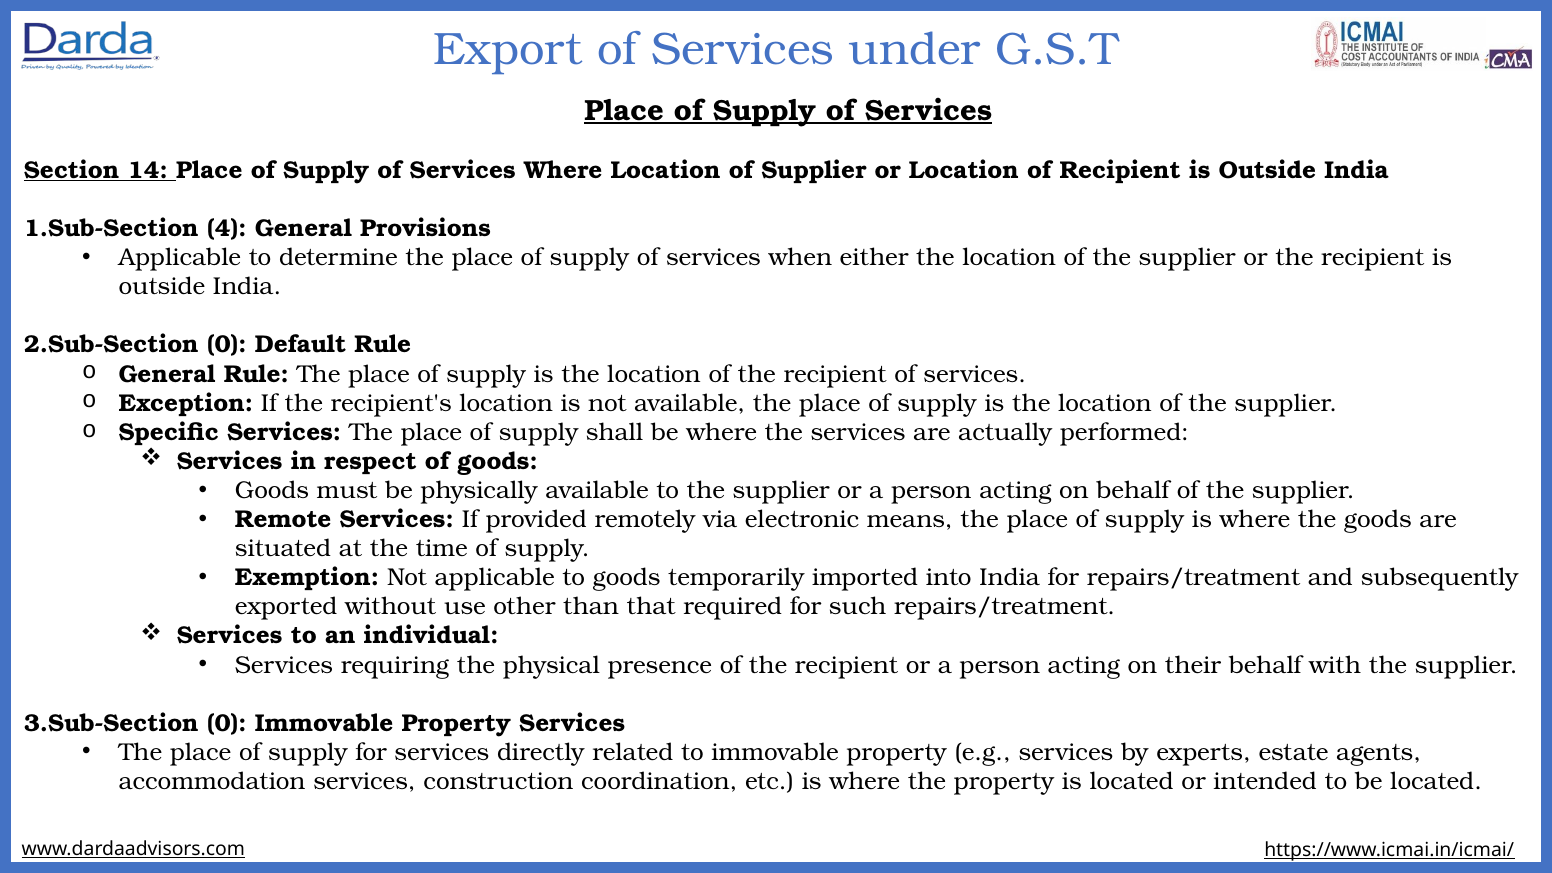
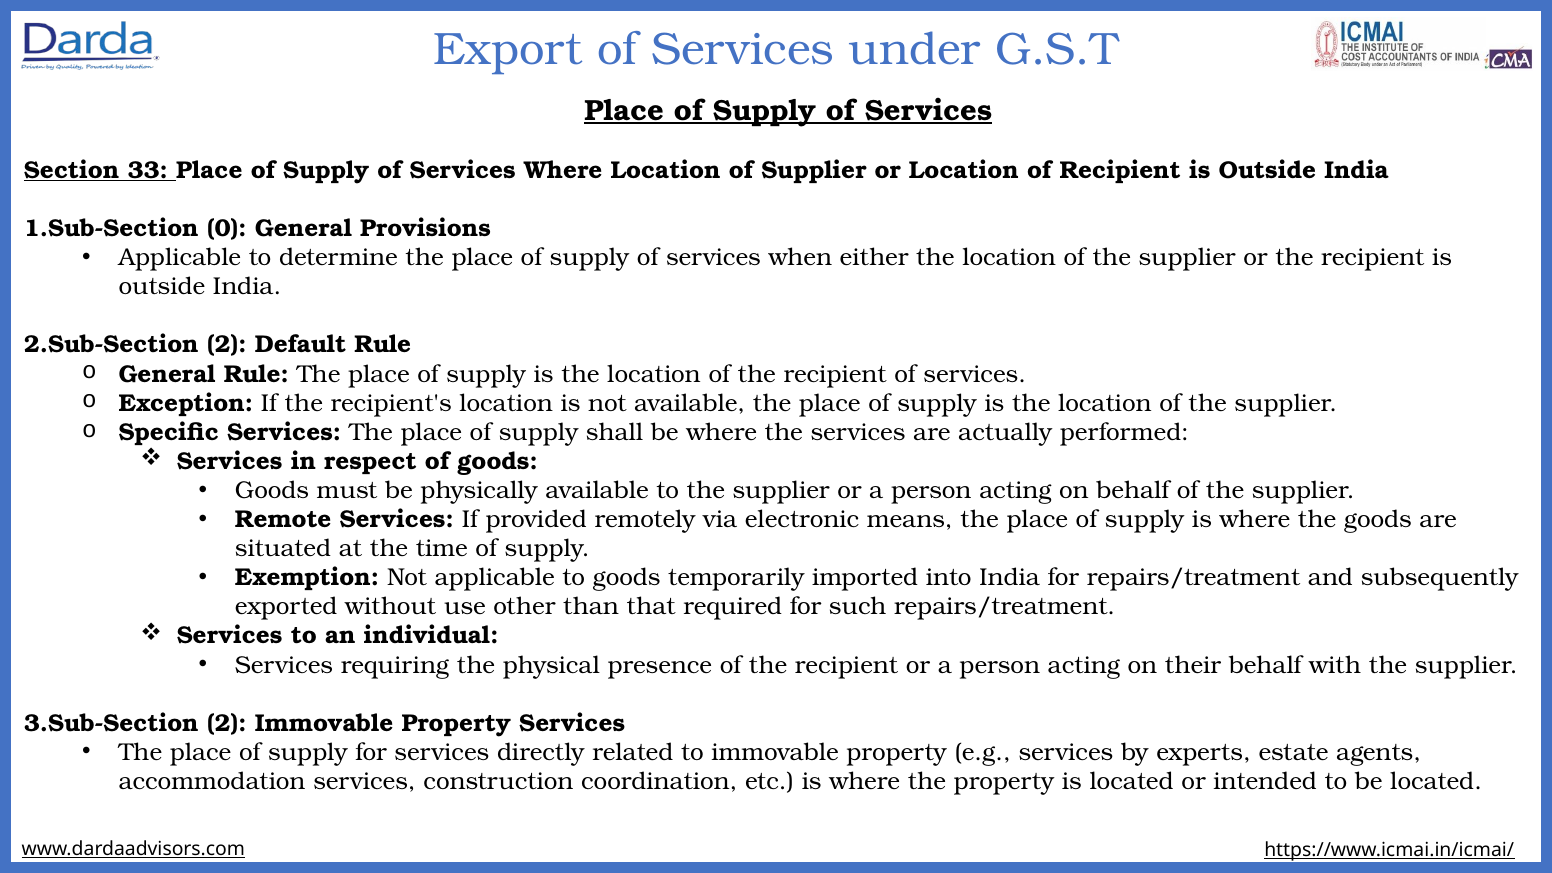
14: 14 -> 33
4: 4 -> 0
0 at (227, 345): 0 -> 2
0 at (227, 723): 0 -> 2
